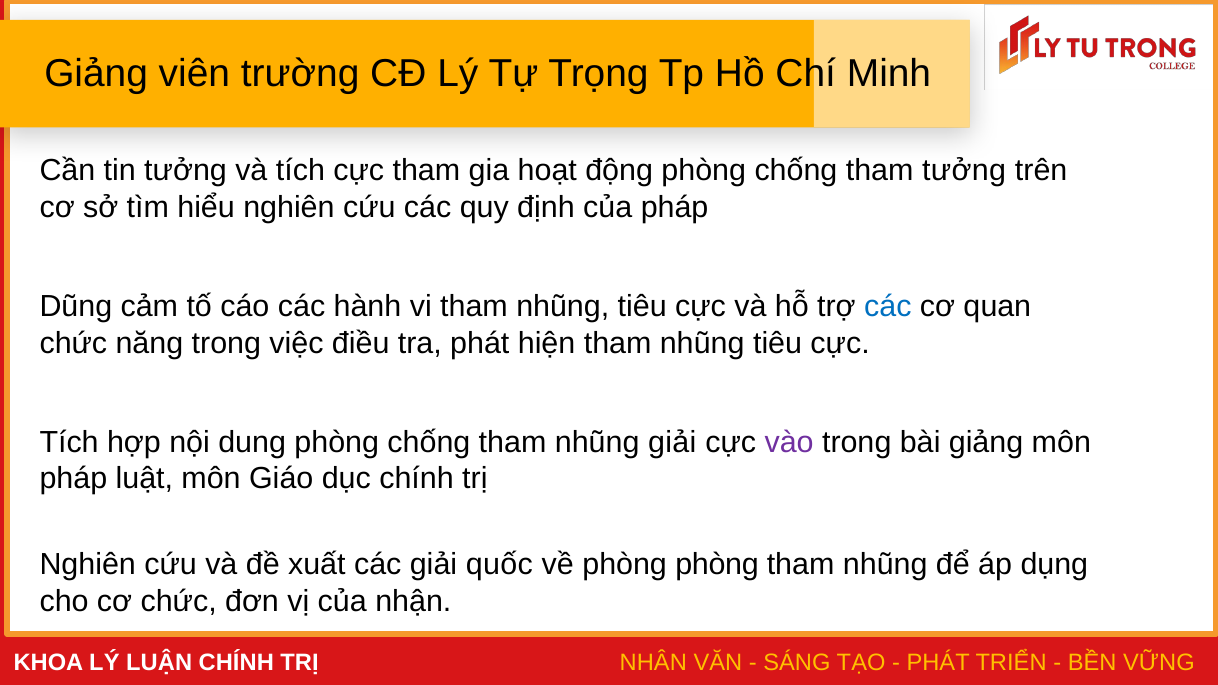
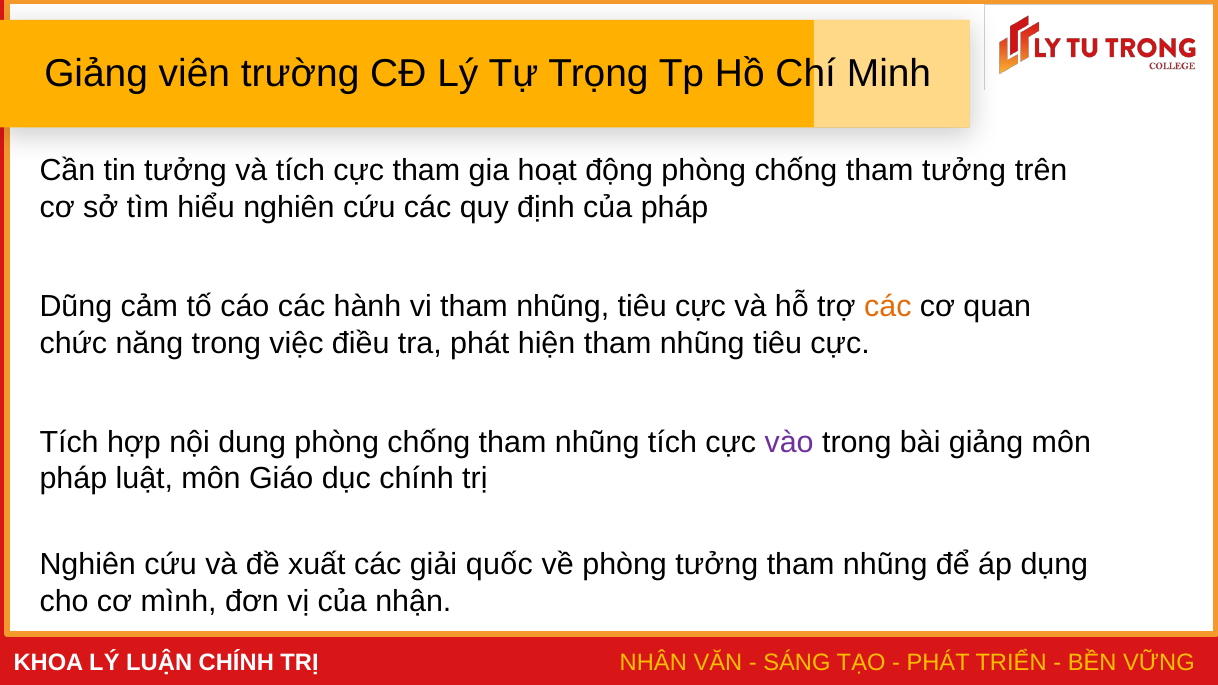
các at (888, 307) colour: blue -> orange
nhũng giải: giải -> tích
phòng phòng: phòng -> tưởng
cơ chức: chức -> mình
